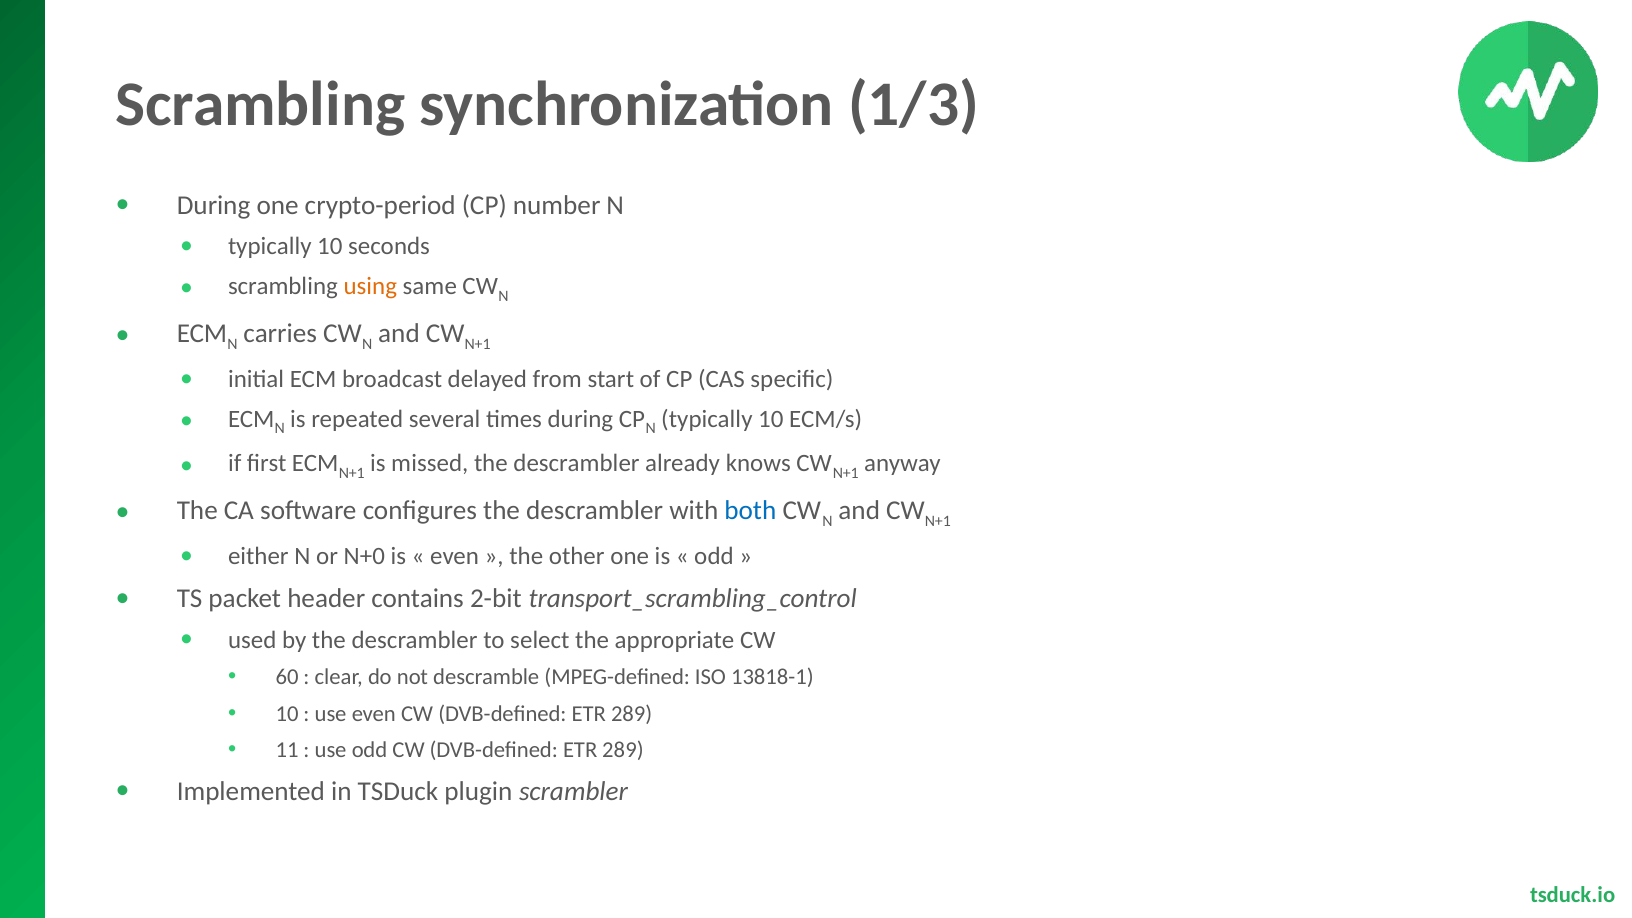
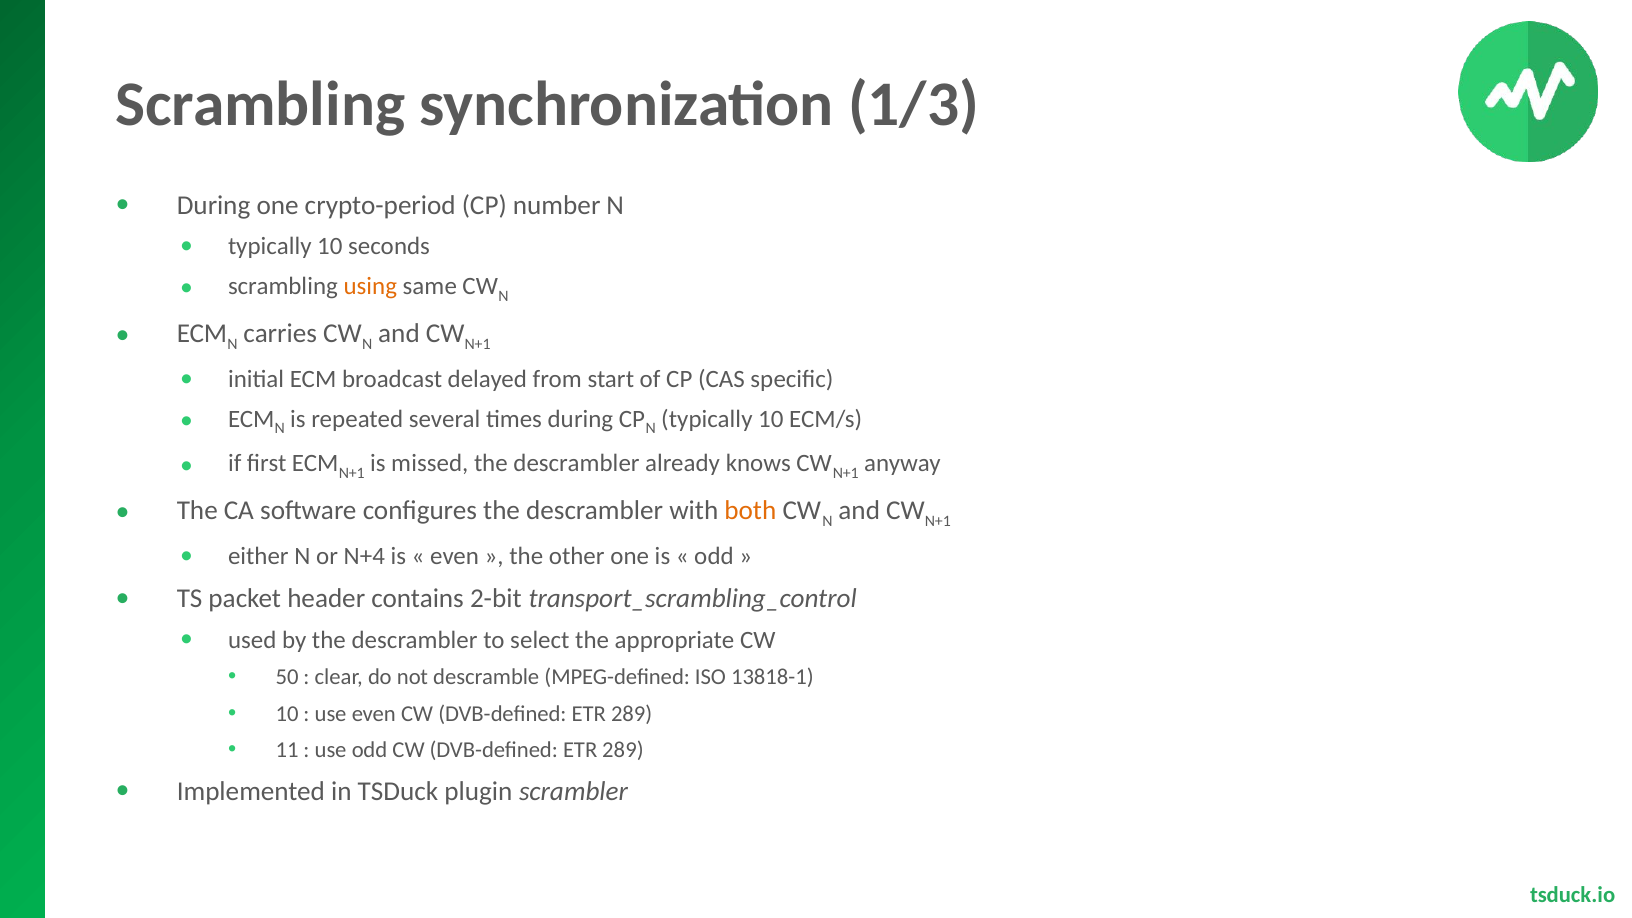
both colour: blue -> orange
N+0: N+0 -> N+4
60: 60 -> 50
